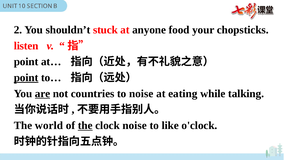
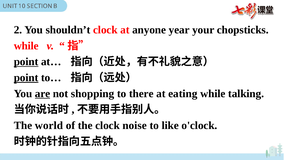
shouldn’t stuck: stuck -> clock
food: food -> year
listen at (26, 46): listen -> while
point at (26, 62) underline: none -> present
countries: countries -> shopping
to noise: noise -> there
the at (85, 125) underline: present -> none
